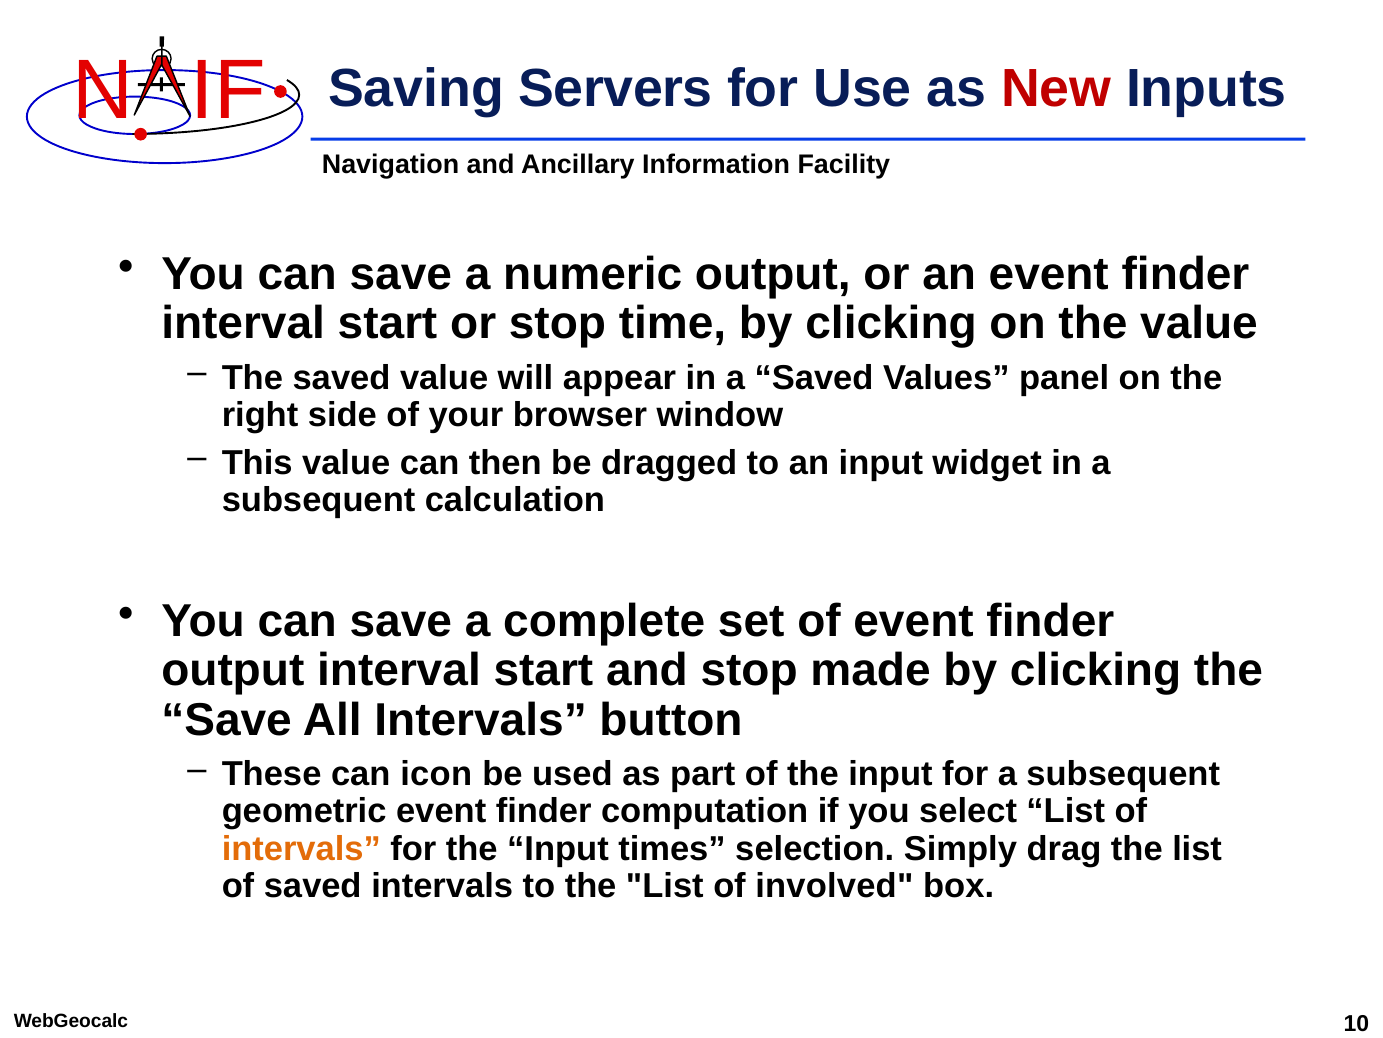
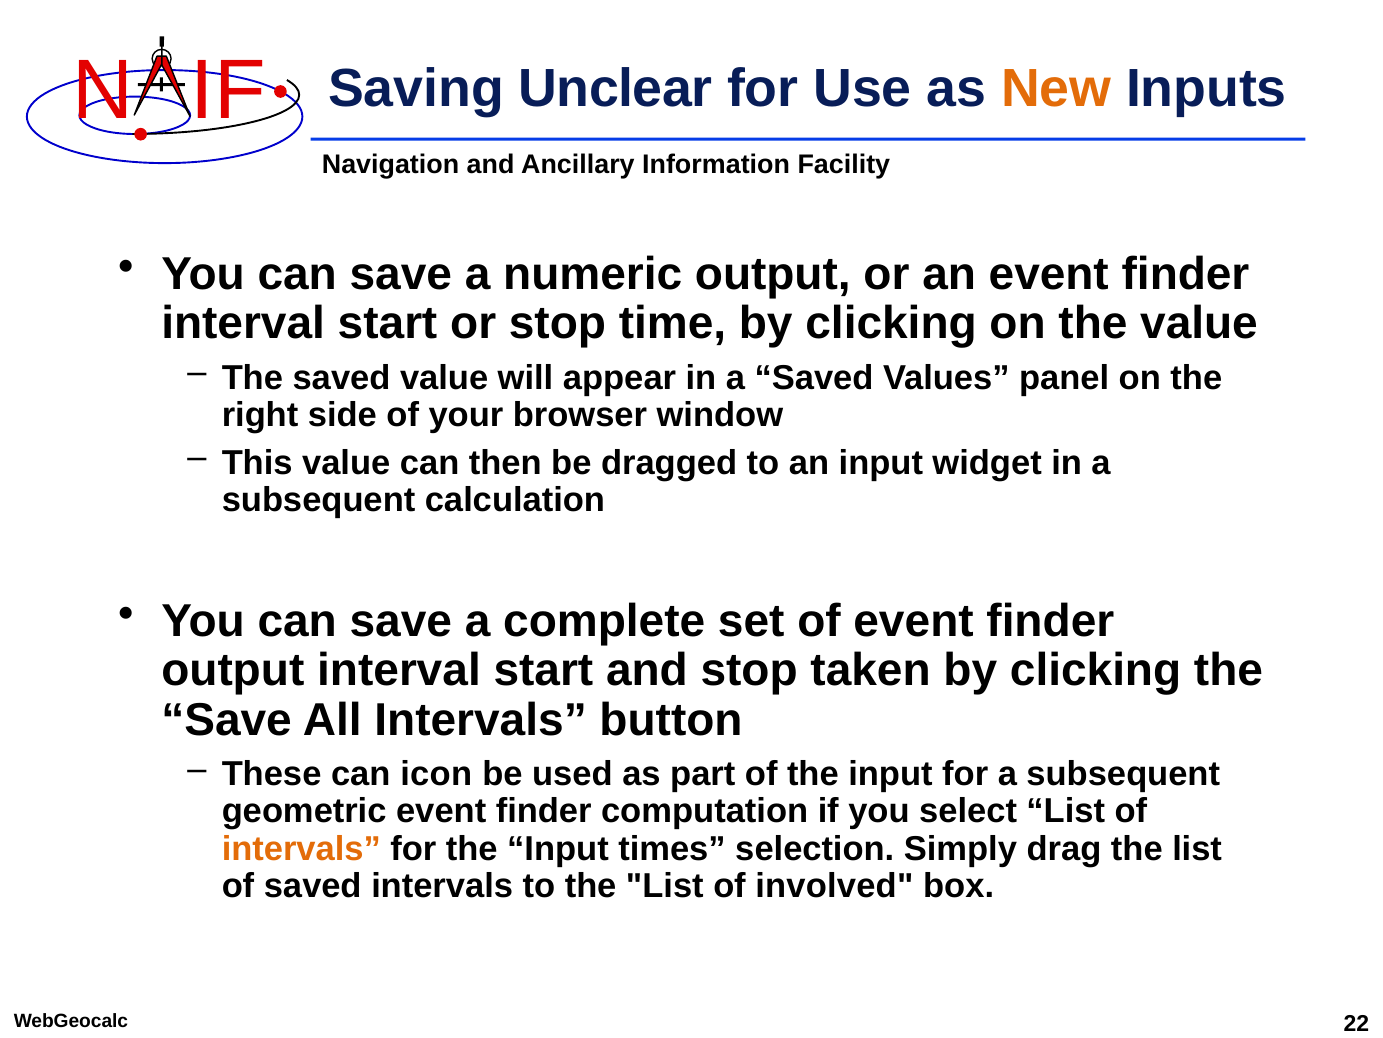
Servers: Servers -> Unclear
New colour: red -> orange
made: made -> taken
10: 10 -> 22
